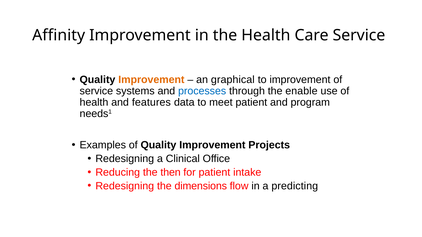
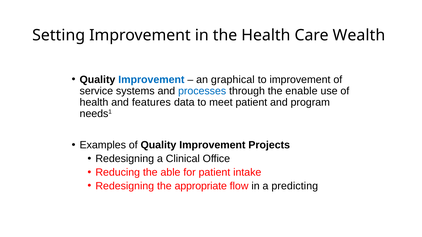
Affinity: Affinity -> Setting
Care Service: Service -> Wealth
Improvement at (151, 80) colour: orange -> blue
then: then -> able
dimensions: dimensions -> appropriate
